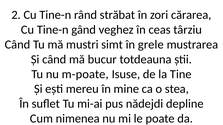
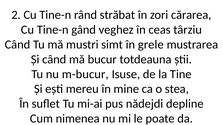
m-poate: m-poate -> m-bucur
